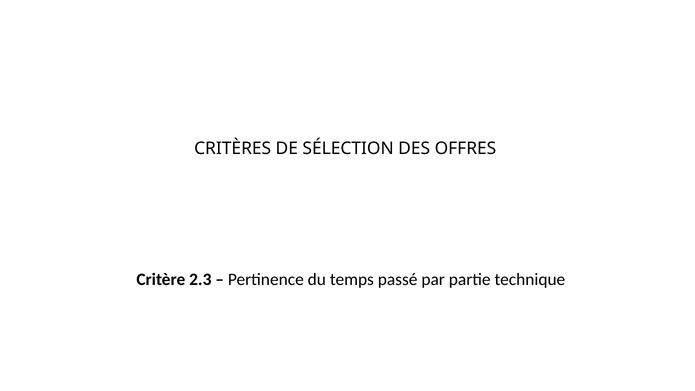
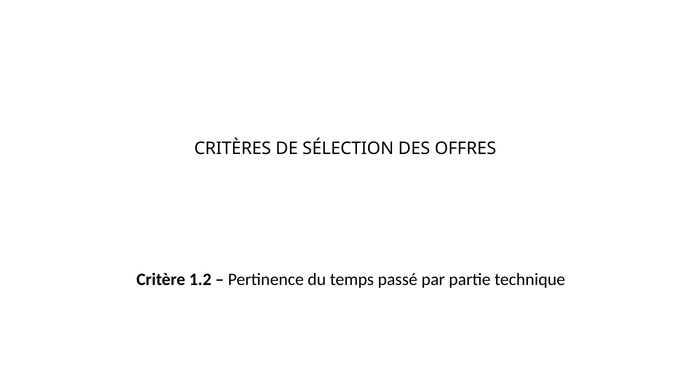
2.3: 2.3 -> 1.2
